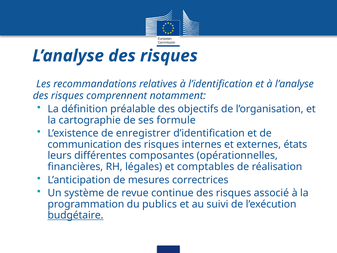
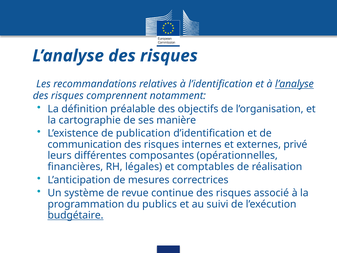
l’analyse at (294, 84) underline: none -> present
formule: formule -> manière
enregistrer: enregistrer -> publication
états: états -> privé
